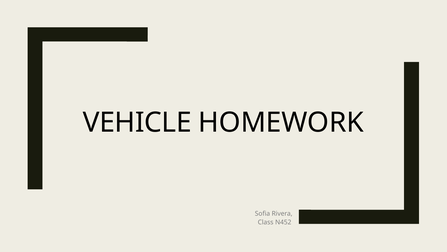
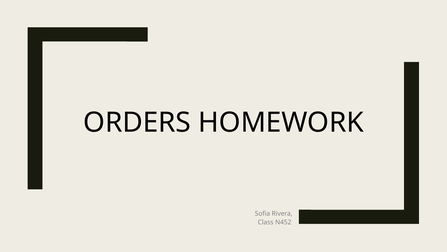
VEHICLE: VEHICLE -> ORDERS
